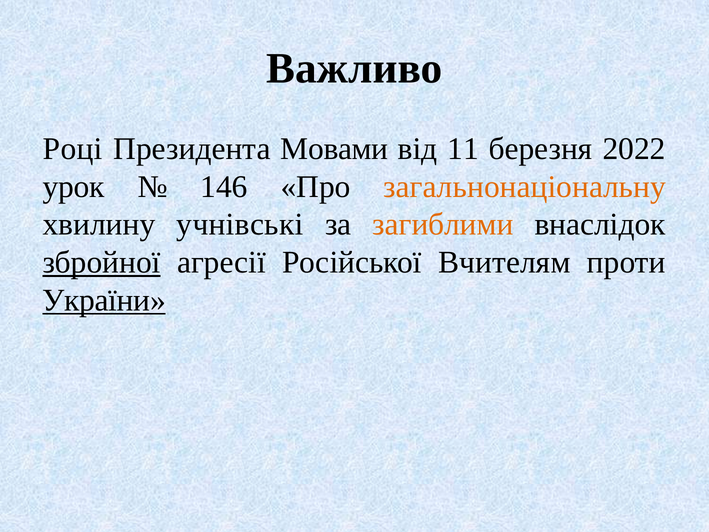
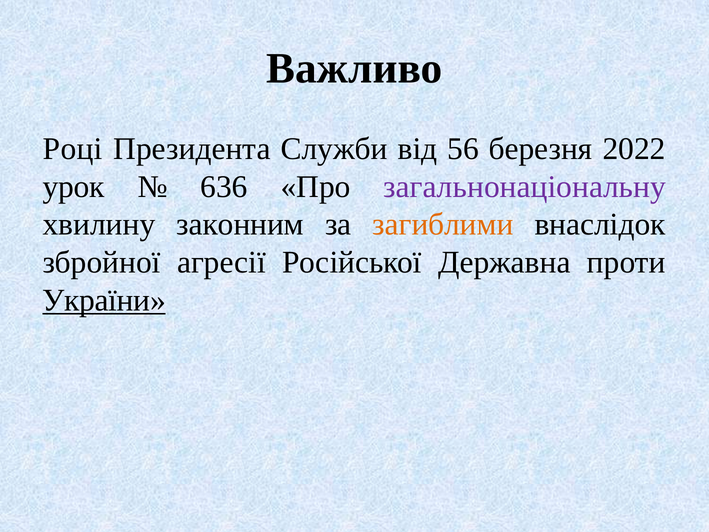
Мовами: Мовами -> Служби
11: 11 -> 56
146: 146 -> 636
загальнонаціональну colour: orange -> purple
учнівські: учнівські -> законним
збройної underline: present -> none
Вчителям: Вчителям -> Державна
